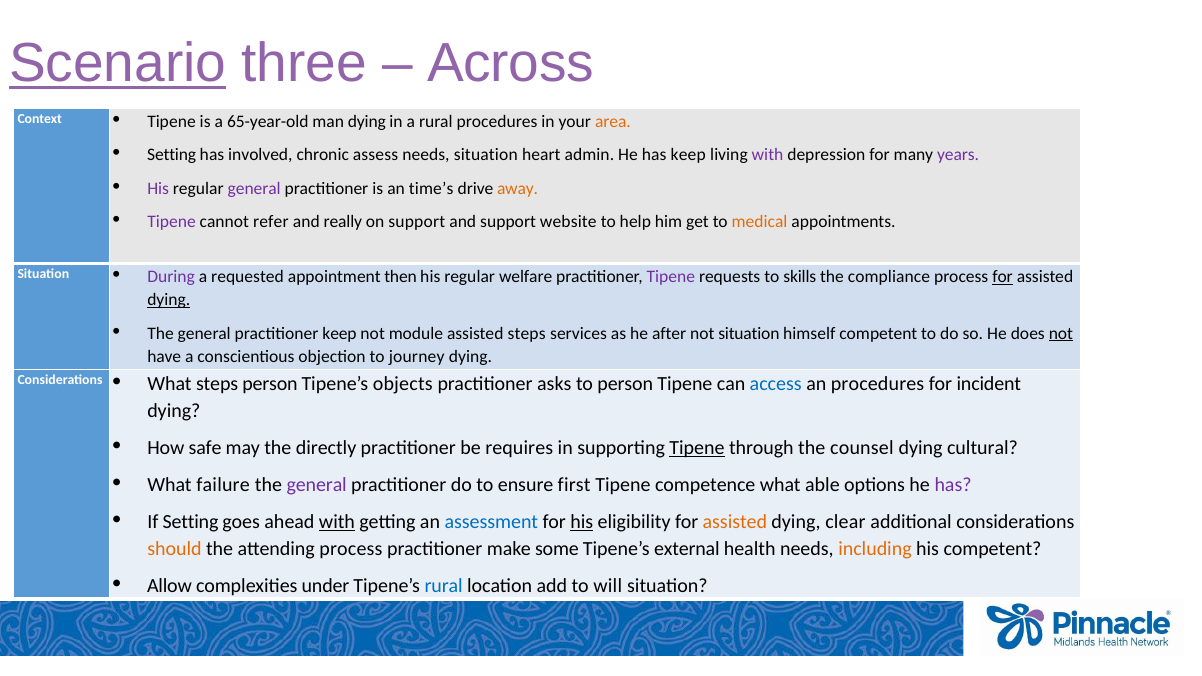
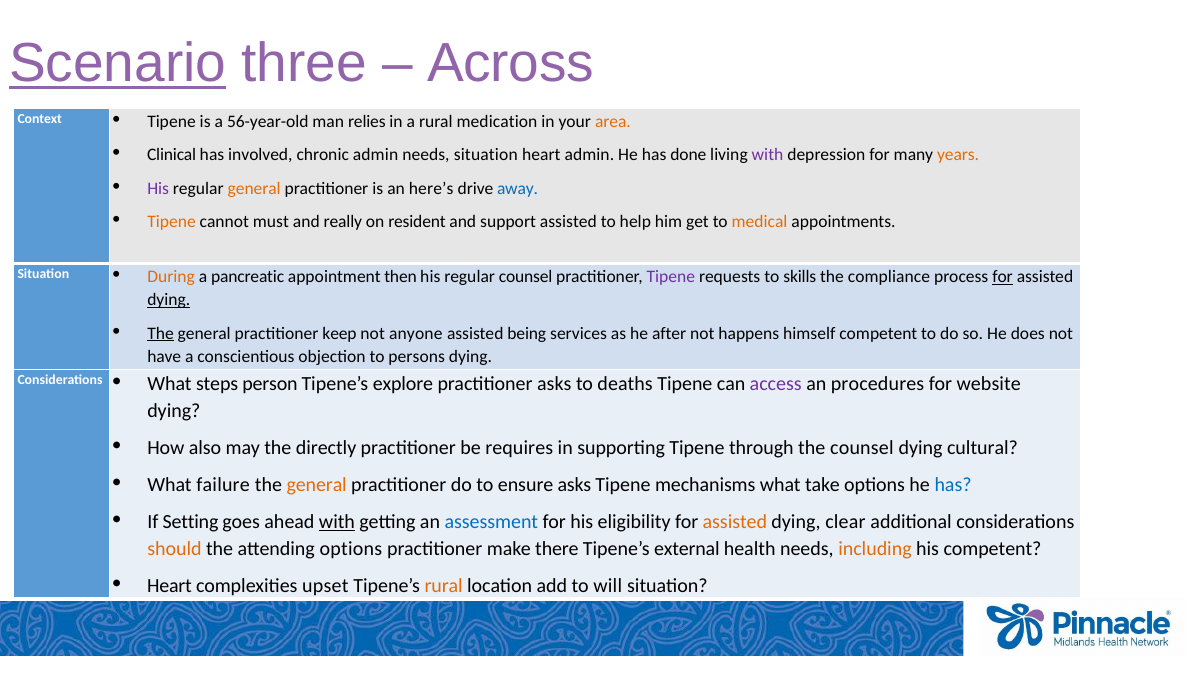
65-year-old: 65-year-old -> 56-year-old
man dying: dying -> relies
rural procedures: procedures -> medication
Setting at (172, 155): Setting -> Clinical
chronic assess: assess -> admin
has keep: keep -> done
years colour: purple -> orange
general at (254, 189) colour: purple -> orange
time’s: time’s -> here’s
away colour: orange -> blue
Tipene at (172, 222) colour: purple -> orange
refer: refer -> must
on support: support -> resident
support website: website -> assisted
During colour: purple -> orange
requested: requested -> pancreatic
regular welfare: welfare -> counsel
The at (161, 333) underline: none -> present
module: module -> anyone
assisted steps: steps -> being
not situation: situation -> happens
not at (1061, 333) underline: present -> none
journey: journey -> persons
objects: objects -> explore
to person: person -> deaths
access colour: blue -> purple
incident: incident -> website
safe: safe -> also
Tipene at (697, 448) underline: present -> none
general at (317, 485) colour: purple -> orange
ensure first: first -> asks
competence: competence -> mechanisms
able: able -> take
has at (953, 485) colour: purple -> blue
his at (582, 522) underline: present -> none
attending process: process -> options
some: some -> there
Allow at (169, 586): Allow -> Heart
under: under -> upset
rural at (444, 586) colour: blue -> orange
